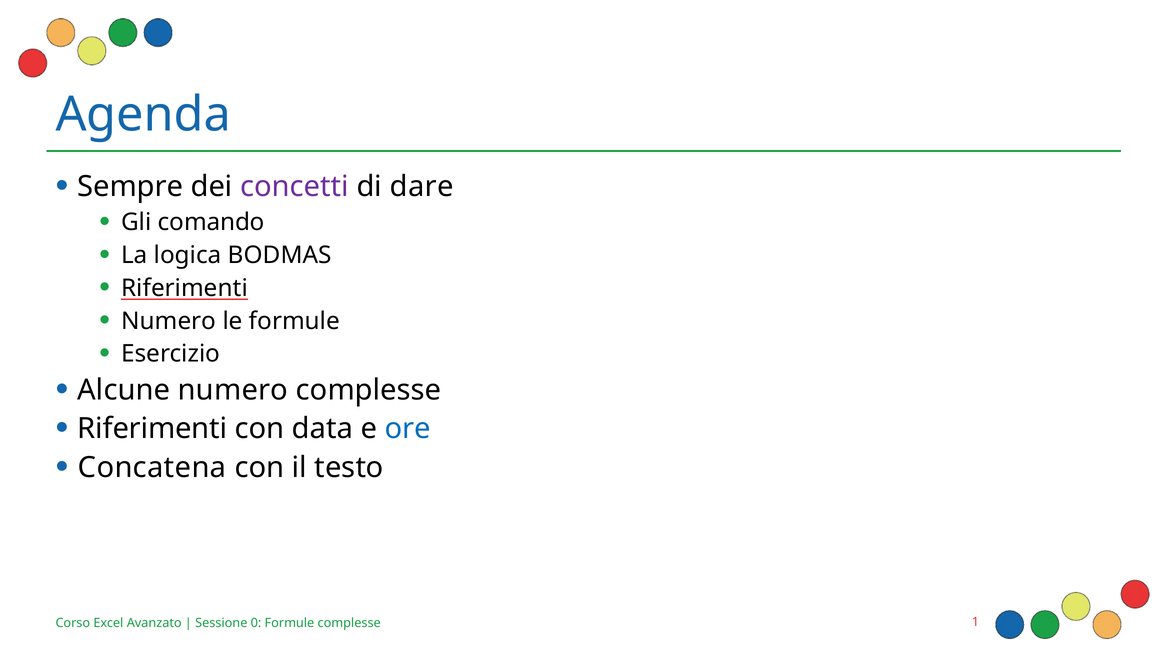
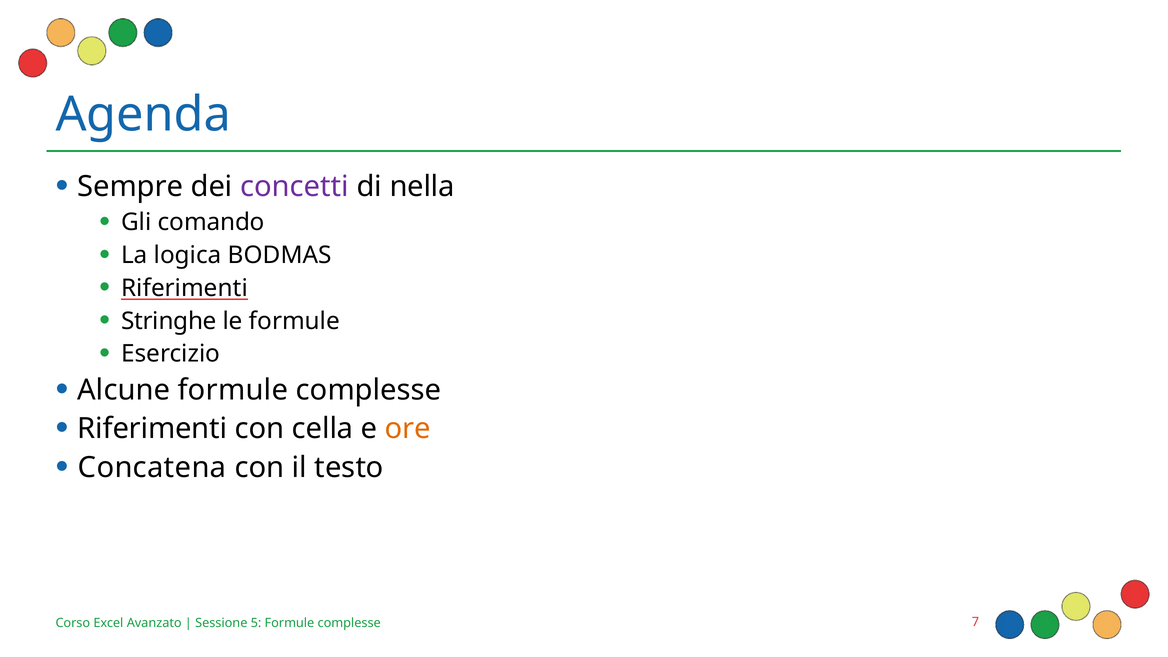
dare: dare -> nella
Numero at (169, 321): Numero -> Stringhe
Alcune numero: numero -> formule
data: data -> cella
ore colour: blue -> orange
0: 0 -> 5
1: 1 -> 7
